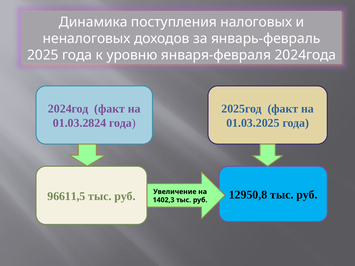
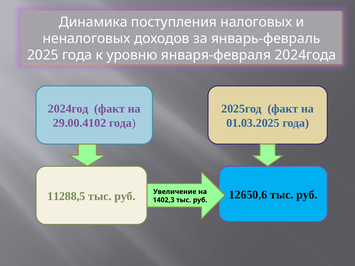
01.03.2824: 01.03.2824 -> 29.00.4102
96611,5: 96611,5 -> 11288,5
12950,8: 12950,8 -> 12650,6
